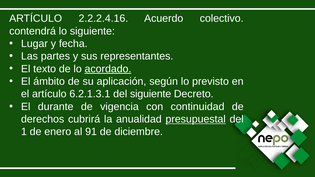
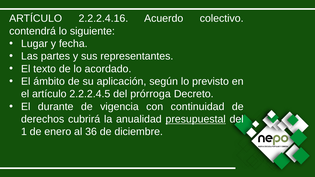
acordado underline: present -> none
6.2.1.3.1: 6.2.1.3.1 -> 2.2.2.4.5
del siguiente: siguiente -> prórroga
91: 91 -> 36
